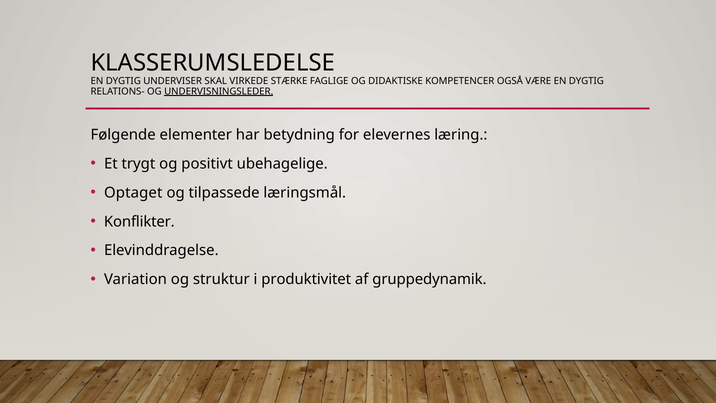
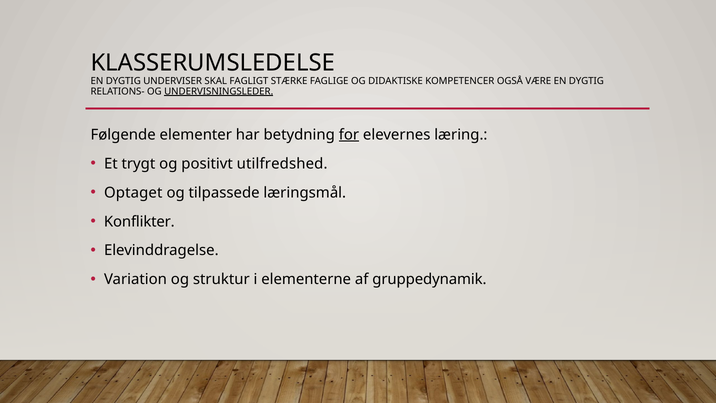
VIRKEDE: VIRKEDE -> FAGLIGT
for underline: none -> present
ubehagelige: ubehagelige -> utilfredshed
produktivitet: produktivitet -> elementerne
